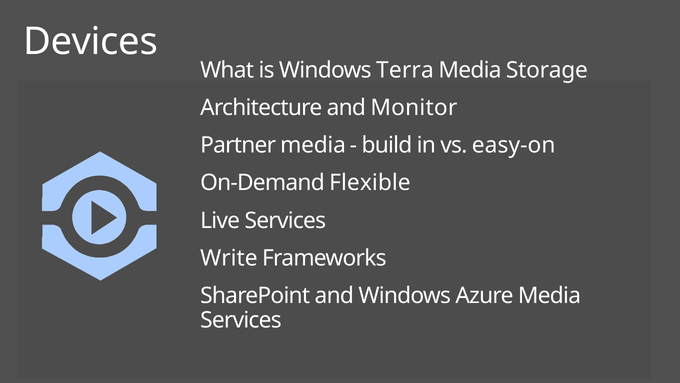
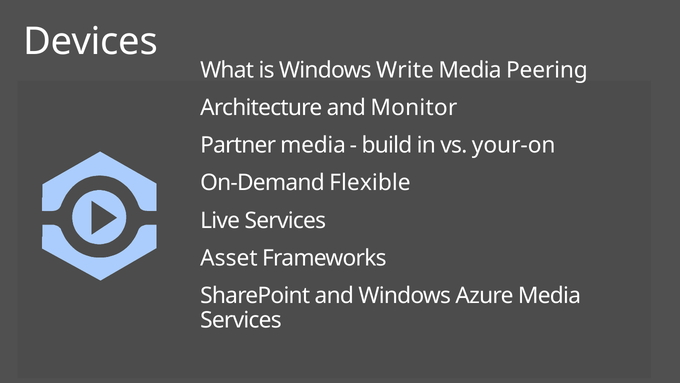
Terra: Terra -> Write
Storage: Storage -> Peering
easy-on: easy-on -> your-on
Write: Write -> Asset
